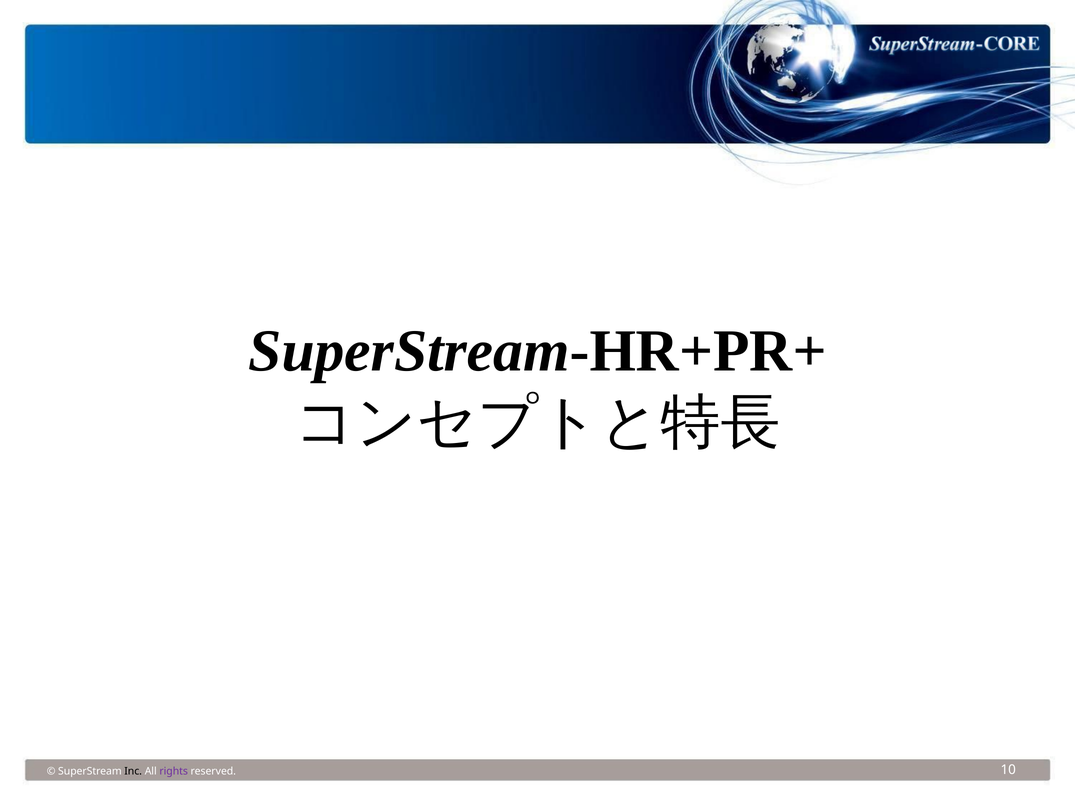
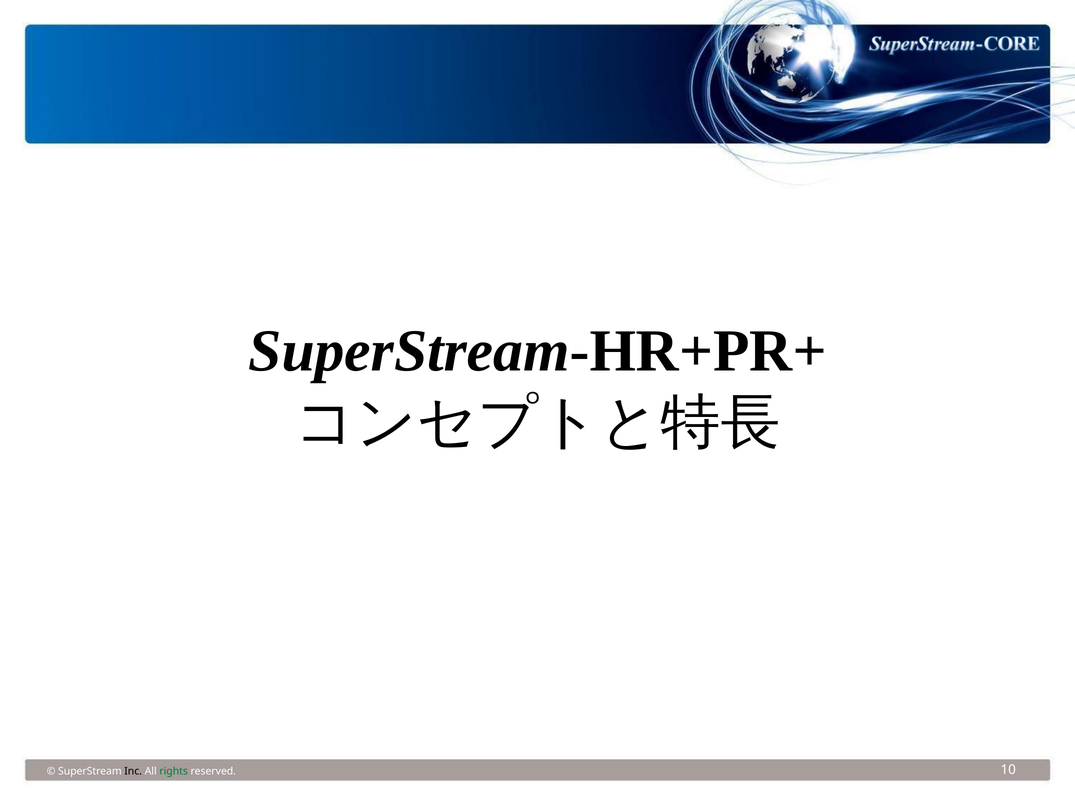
rights colour: purple -> green
